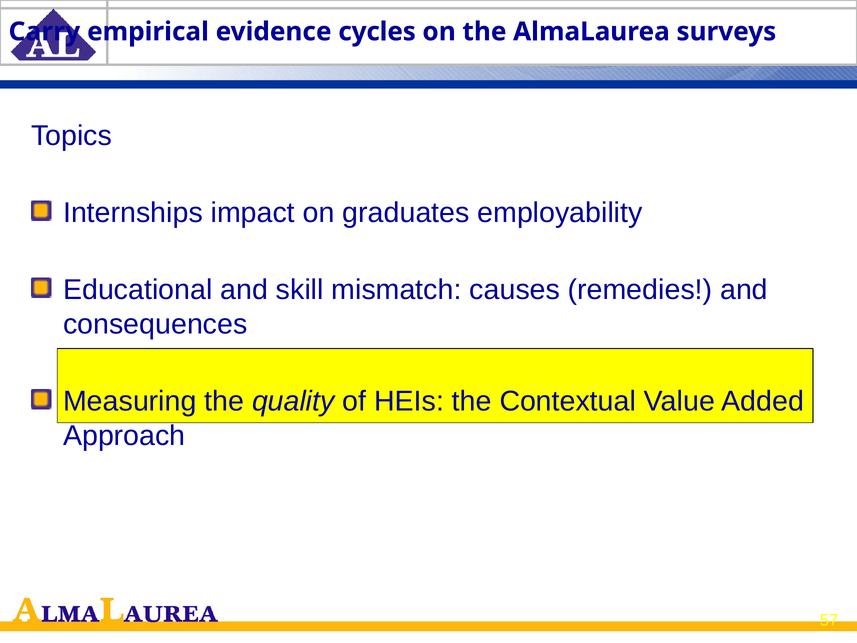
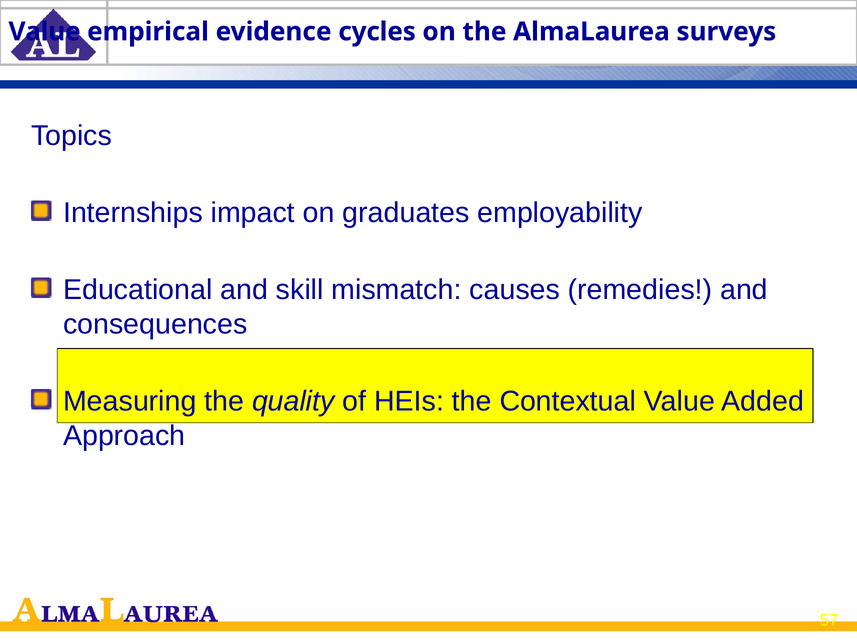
Carry at (44, 32): Carry -> Value
